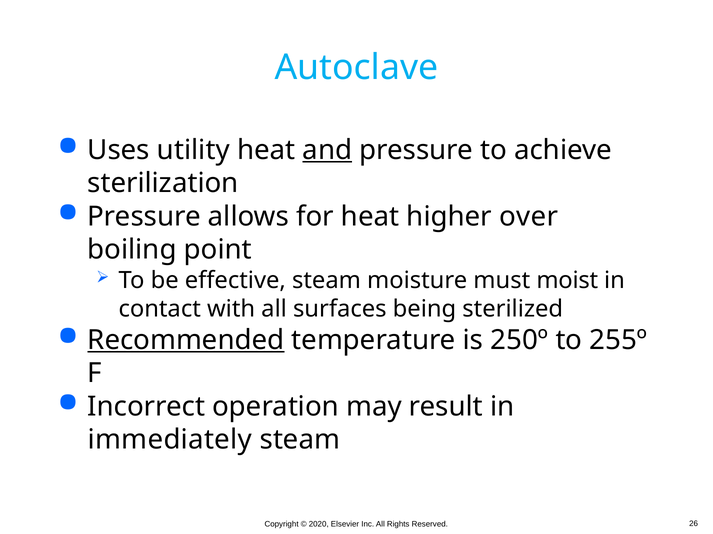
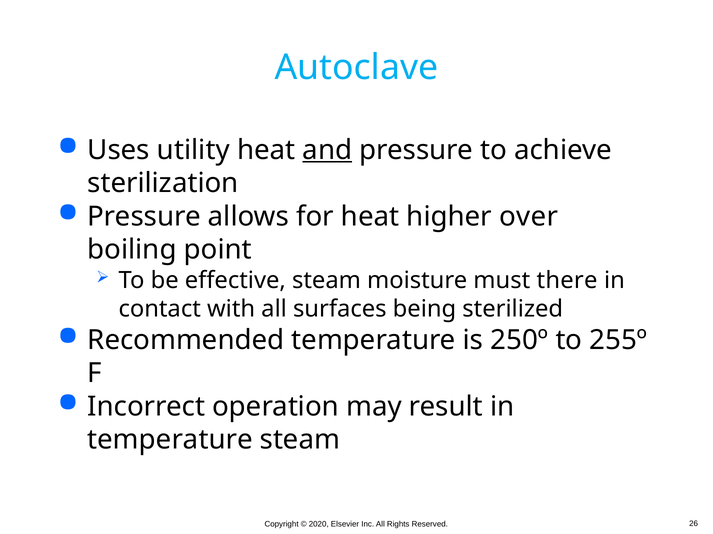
moist: moist -> there
Recommended underline: present -> none
immediately at (170, 440): immediately -> temperature
